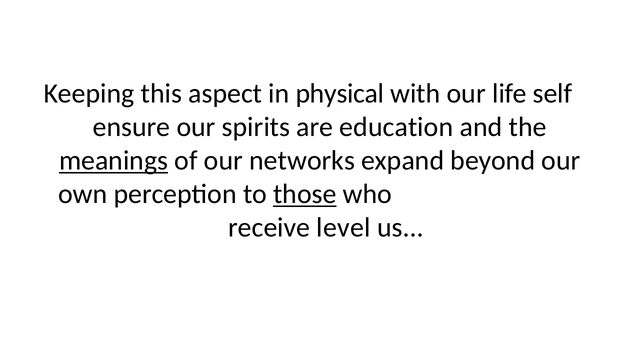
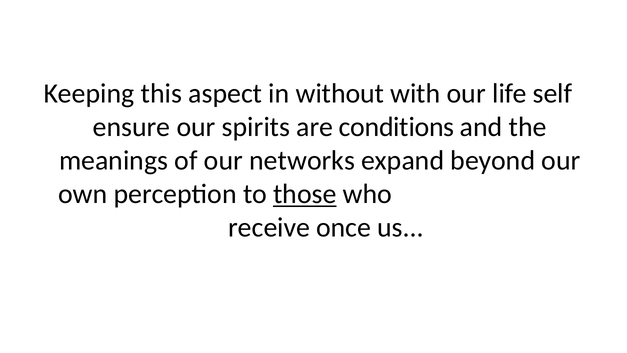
physical: physical -> without
education: education -> conditions
meanings underline: present -> none
level: level -> once
